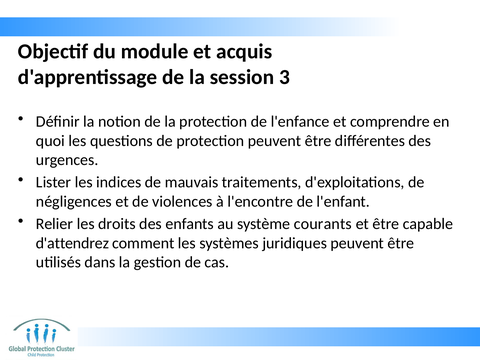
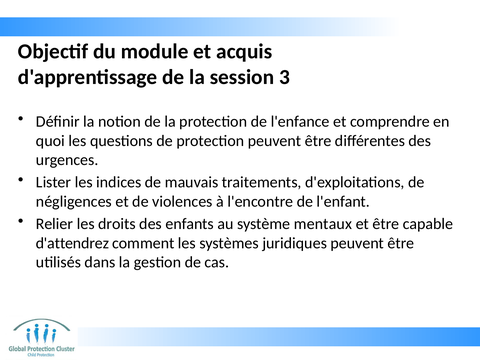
courants: courants -> mentaux
